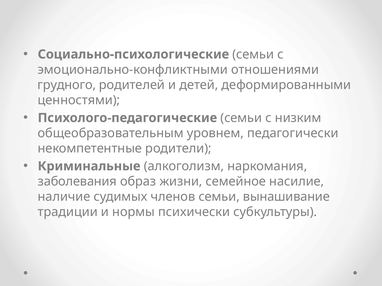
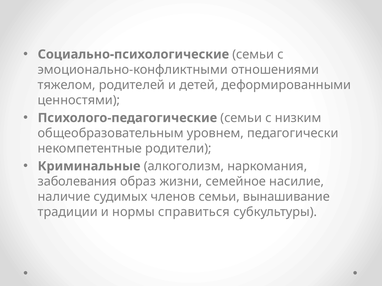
грудного: грудного -> тяжелом
психически: психически -> справиться
